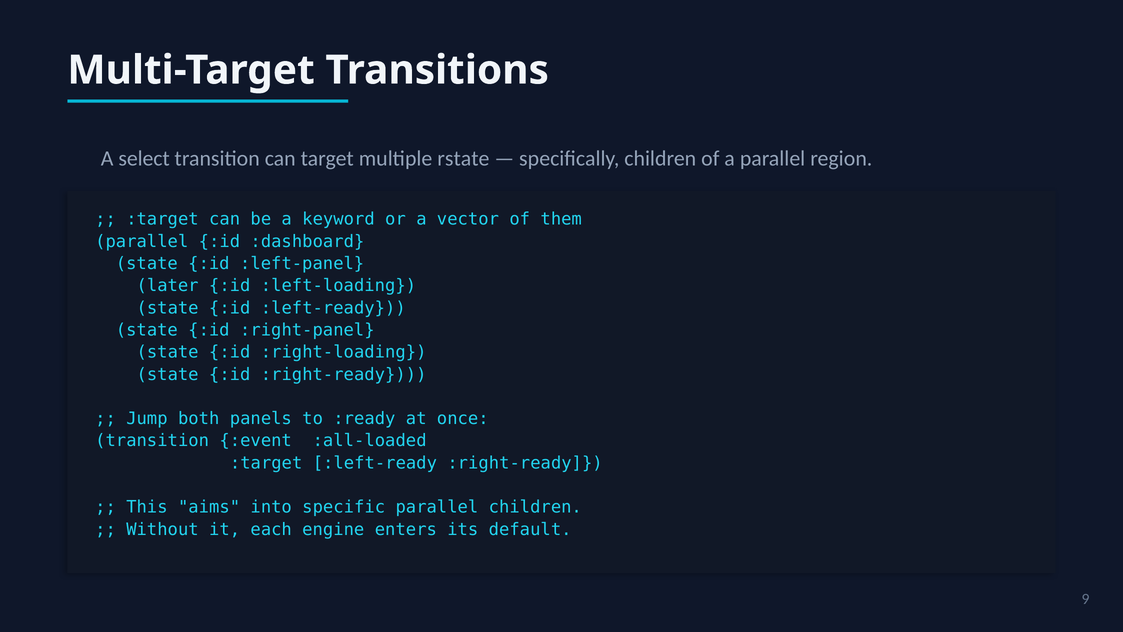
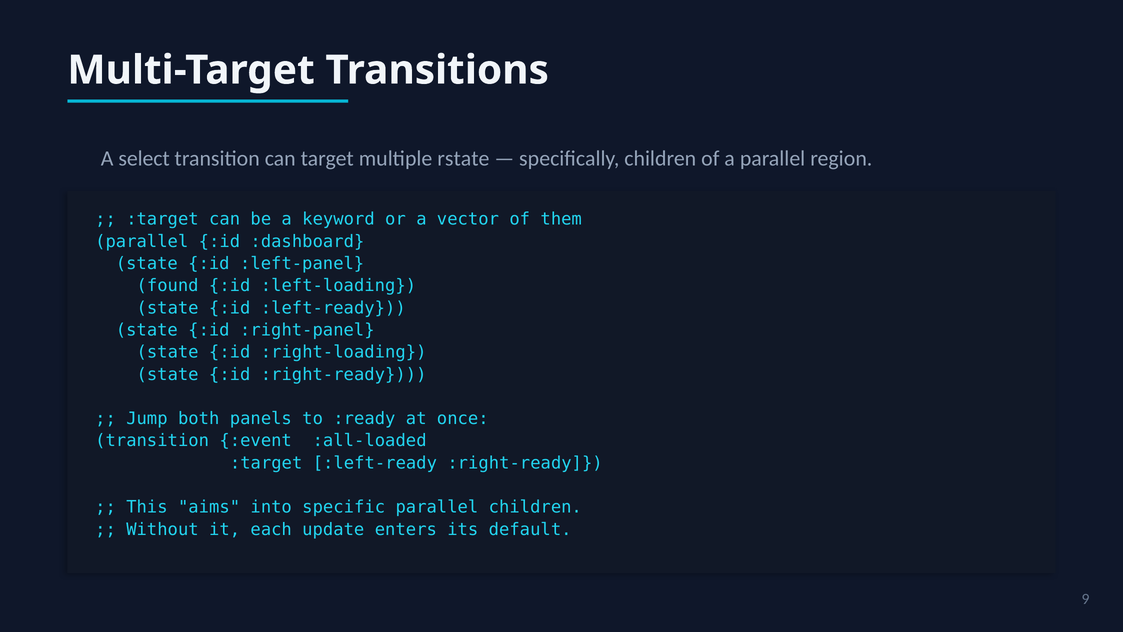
later: later -> found
engine: engine -> update
